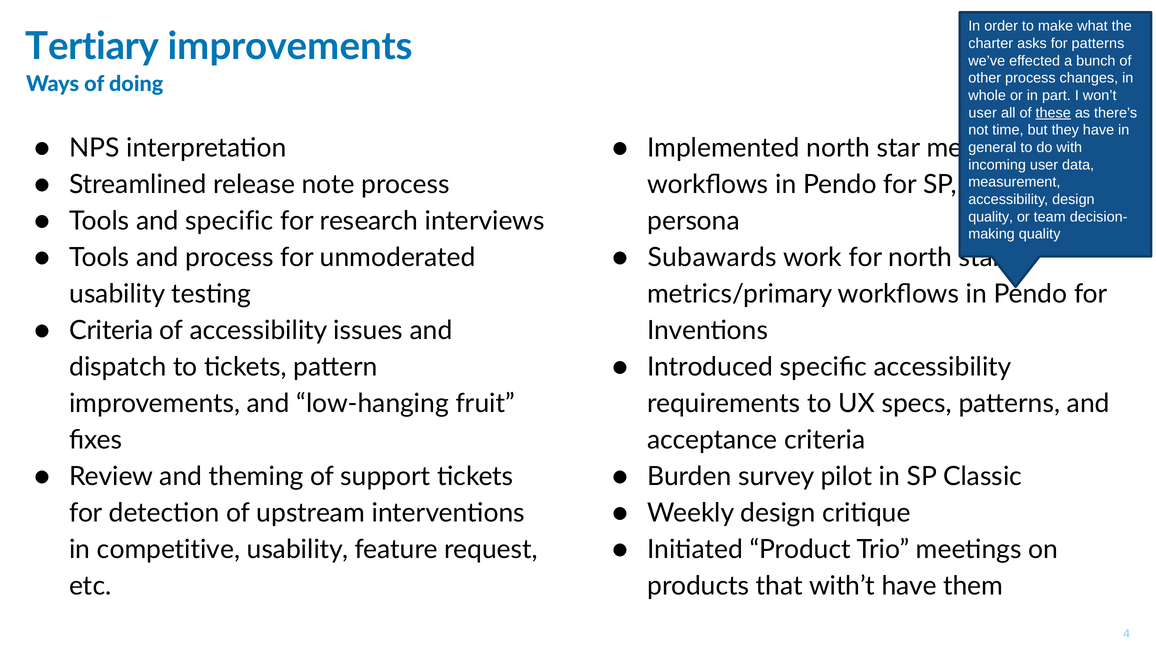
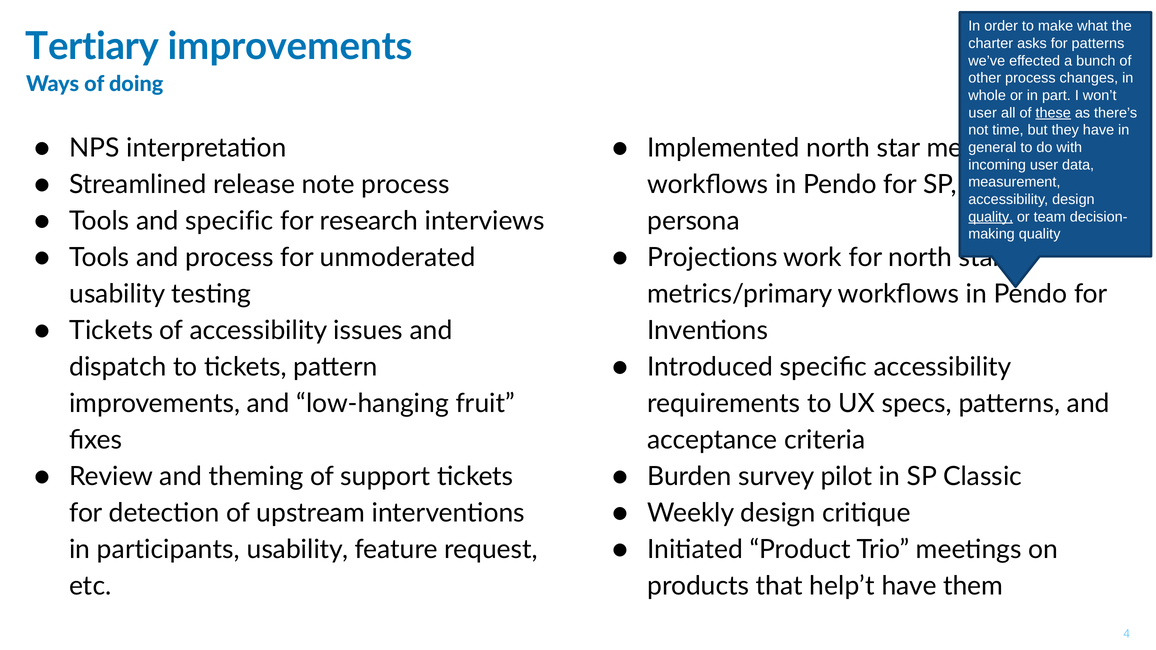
quality at (991, 217) underline: none -> present
Subawards: Subawards -> Projections
Criteria at (111, 331): Criteria -> Tickets
competitive: competitive -> participants
with’t: with’t -> help’t
